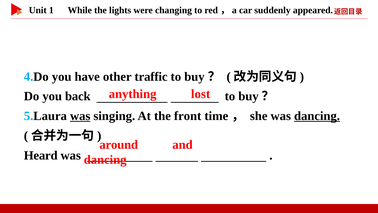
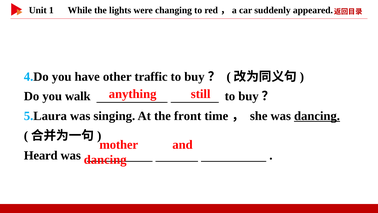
lost: lost -> still
back: back -> walk
was at (80, 116) underline: present -> none
around: around -> mother
